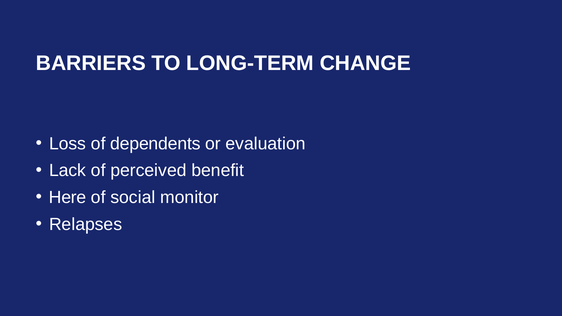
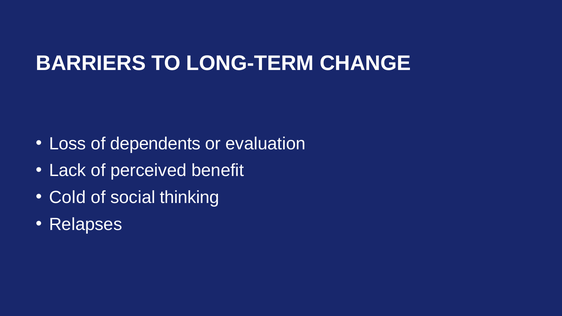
Here: Here -> Cold
monitor: monitor -> thinking
